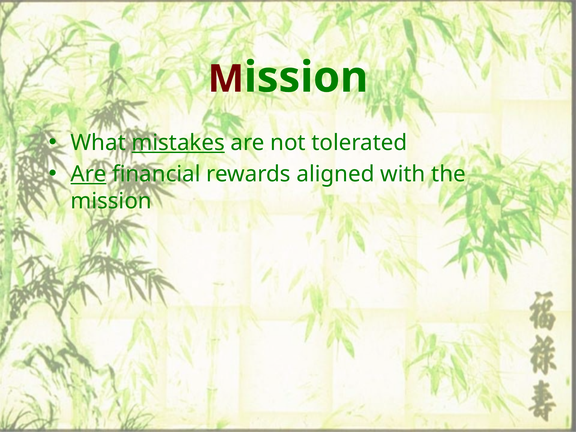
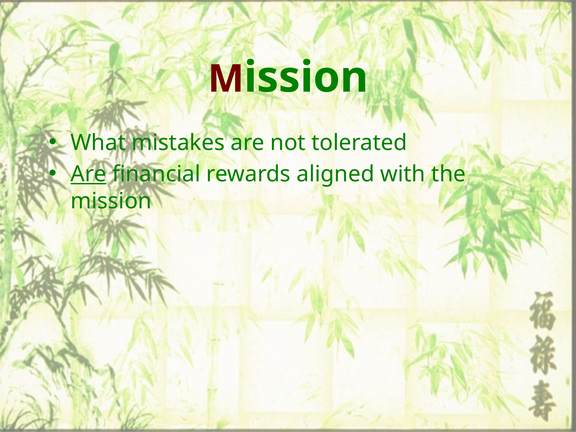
mistakes underline: present -> none
